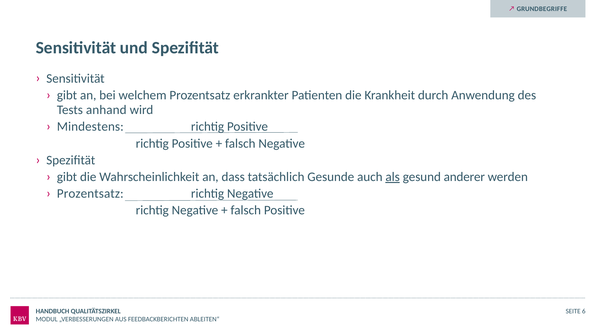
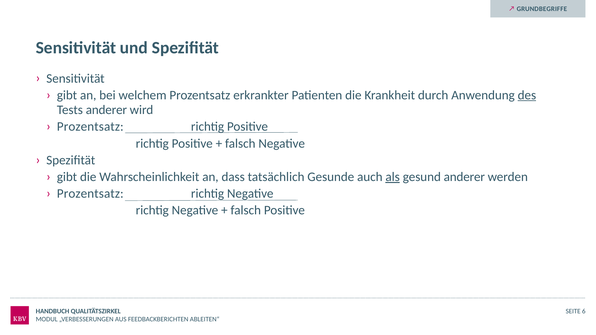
des underline: none -> present
Tests anhand: anhand -> anderer
Mindestens at (90, 127): Mindestens -> Prozentsatz
